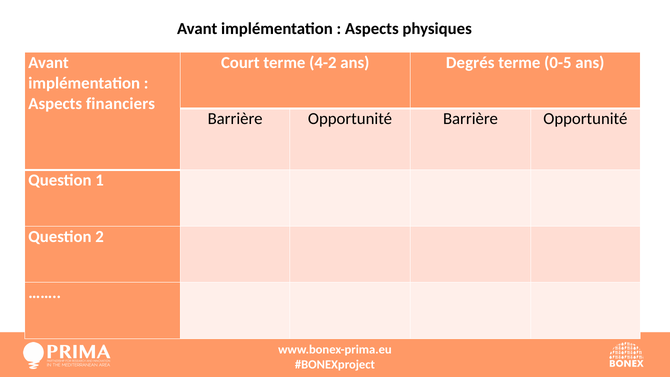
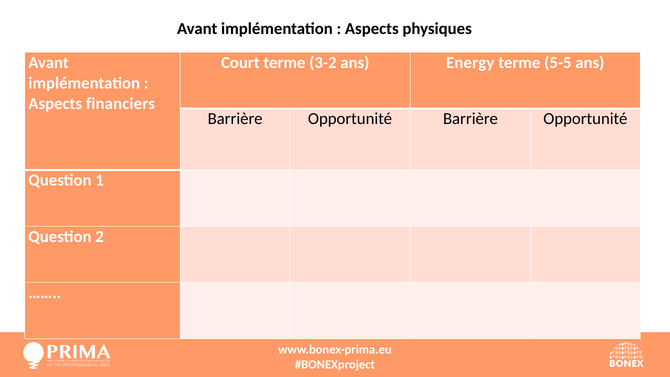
4-2: 4-2 -> 3-2
Degrés: Degrés -> Energy
0-5: 0-5 -> 5-5
